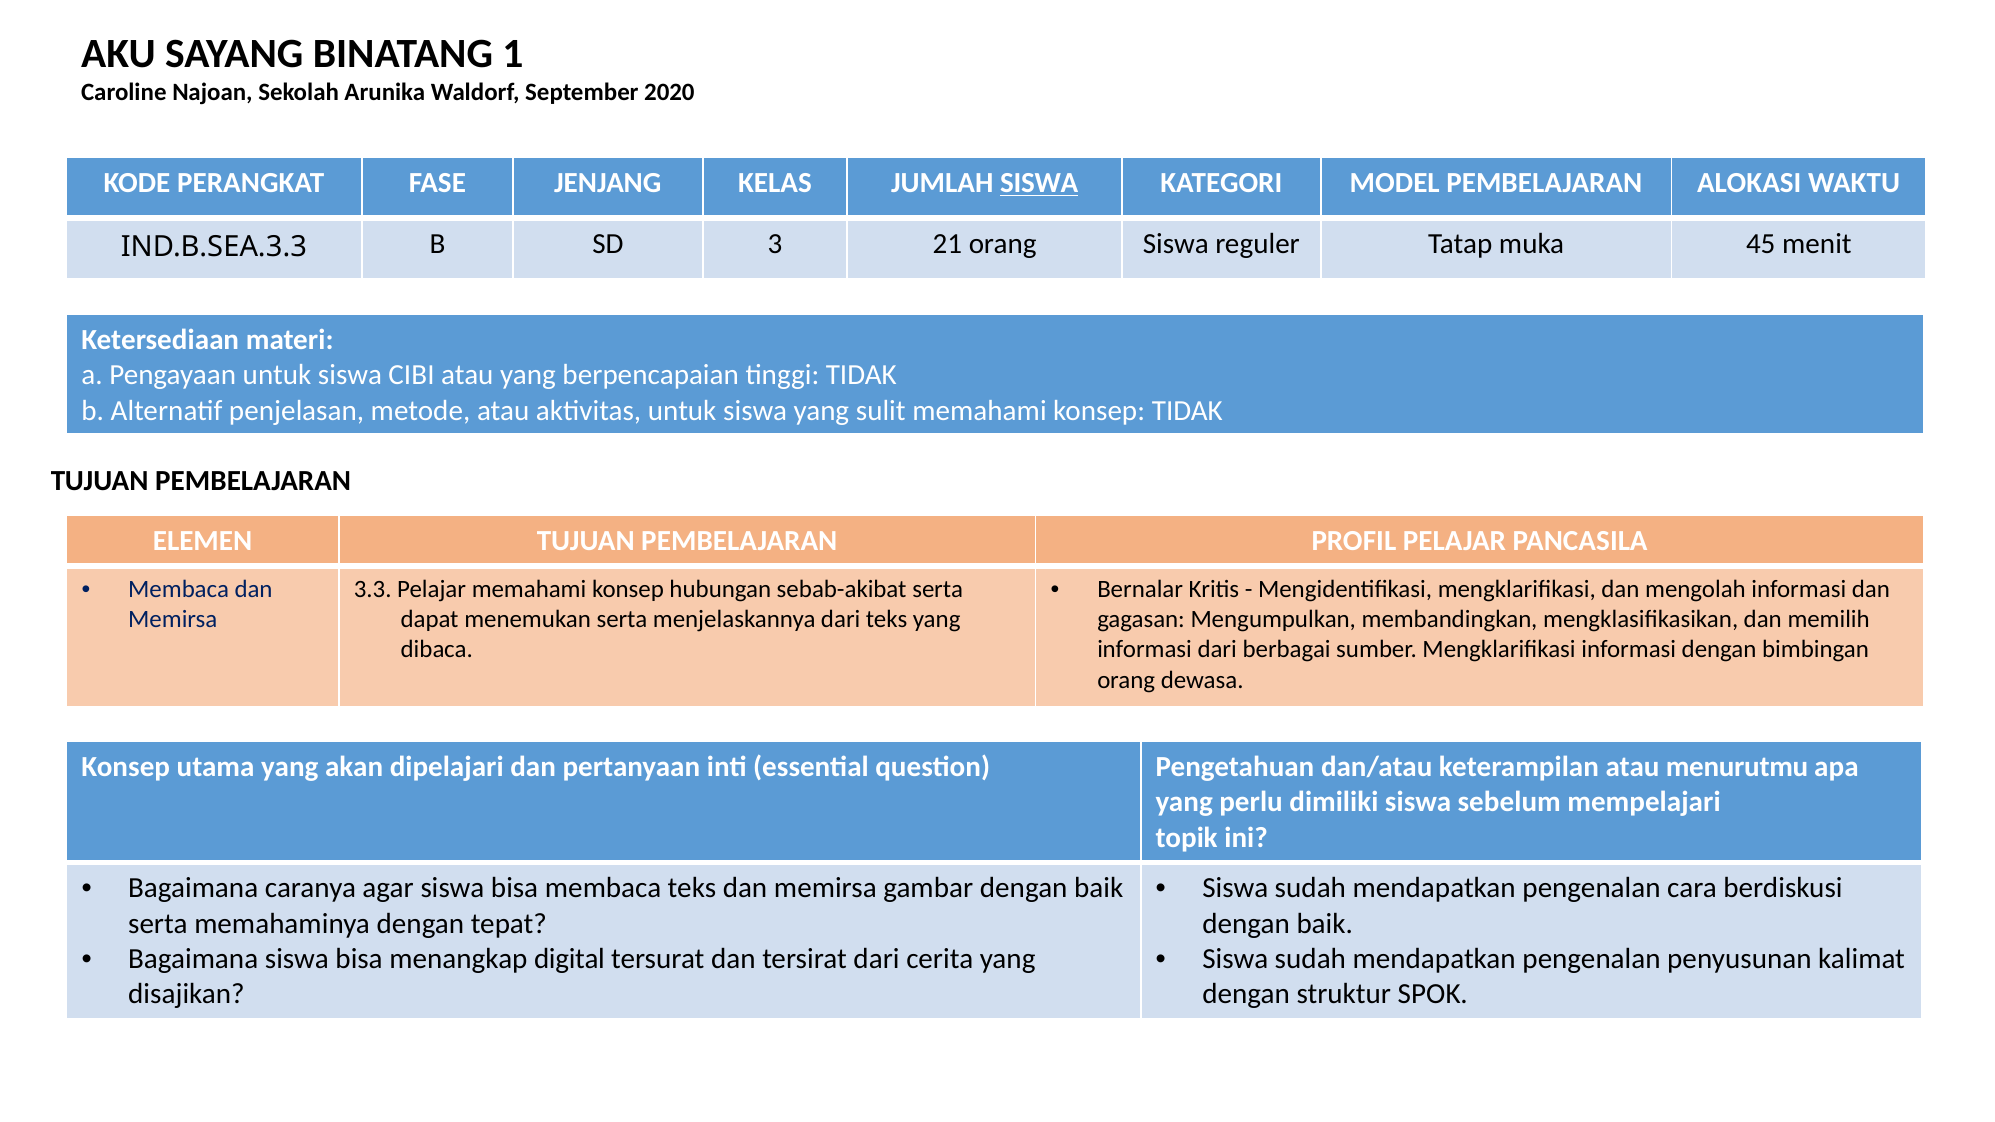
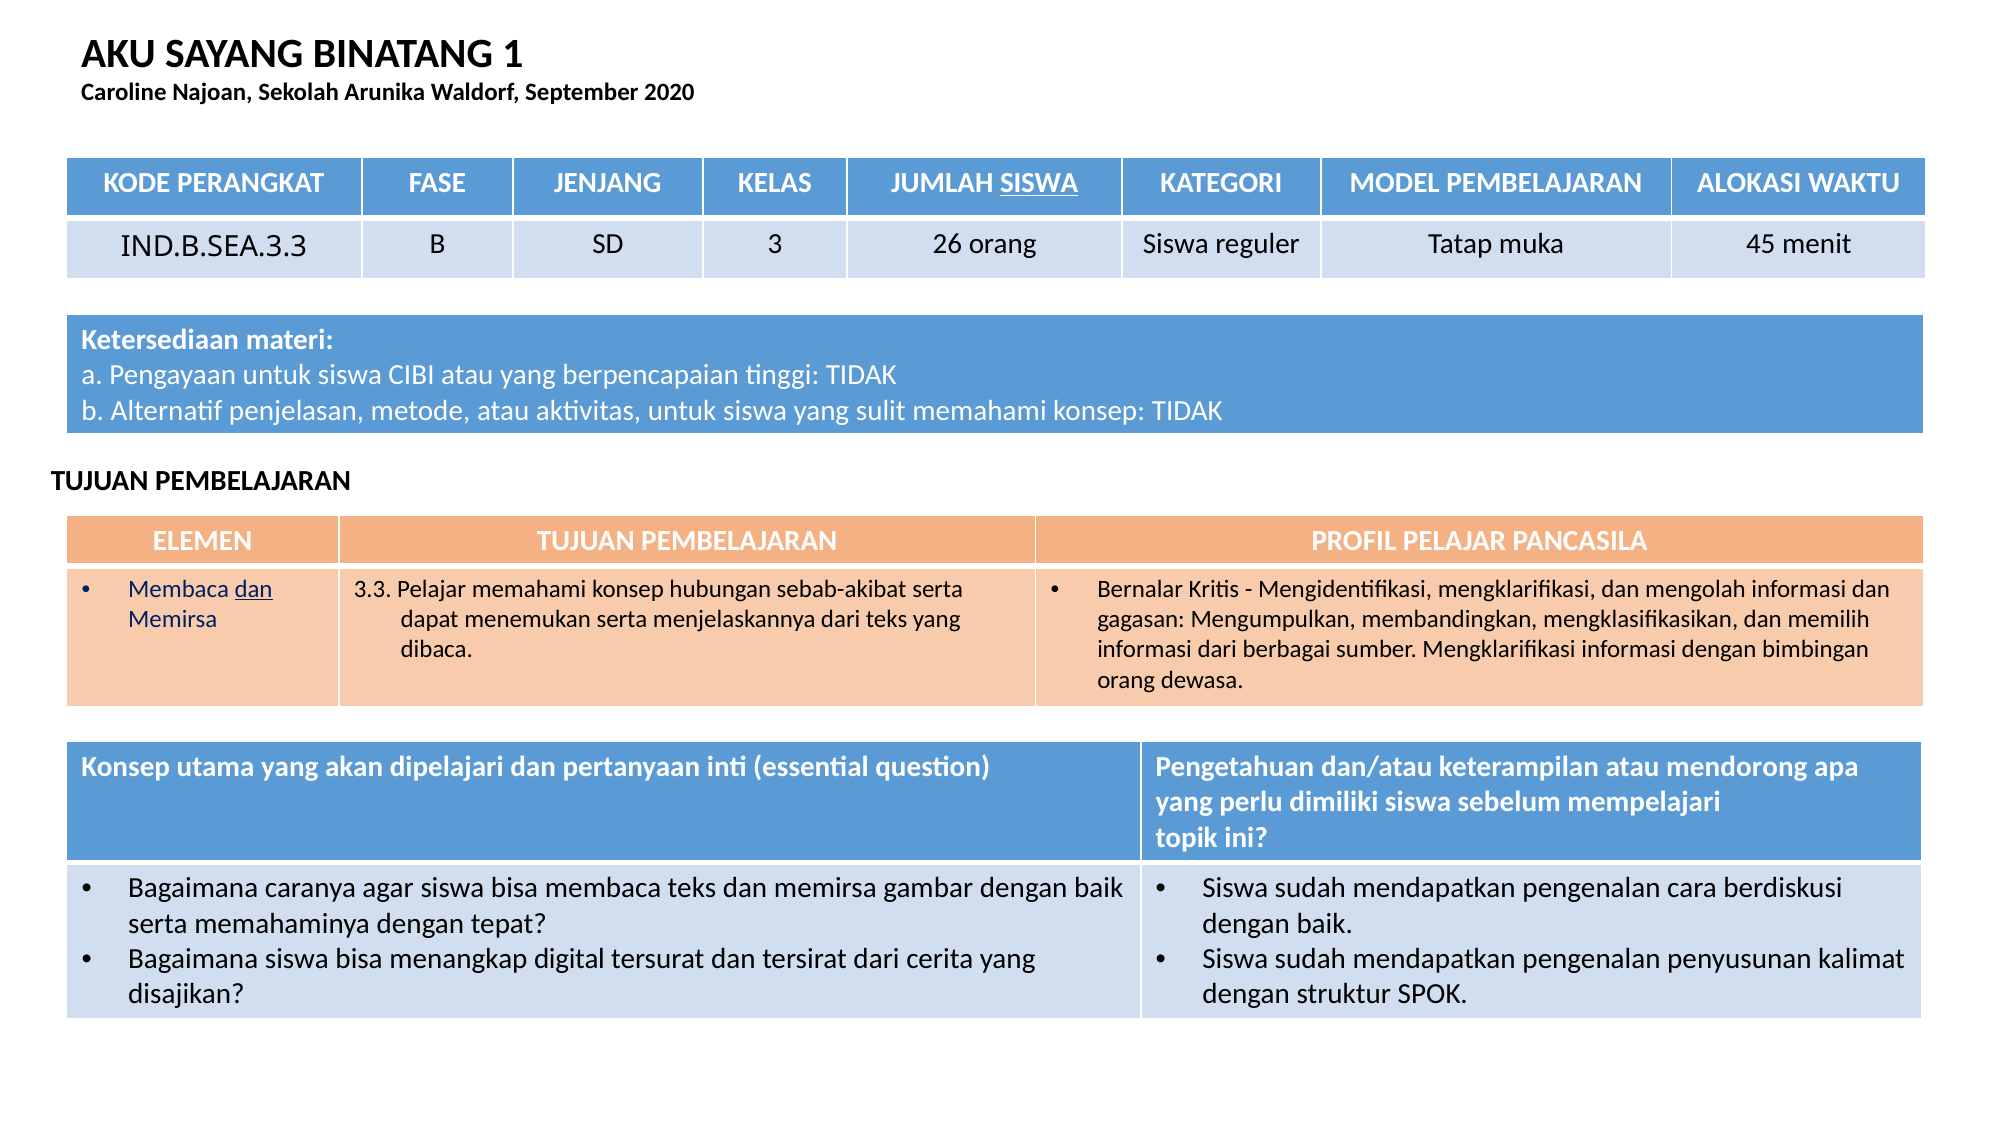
21: 21 -> 26
dan at (254, 589) underline: none -> present
menurutmu: menurutmu -> mendorong
